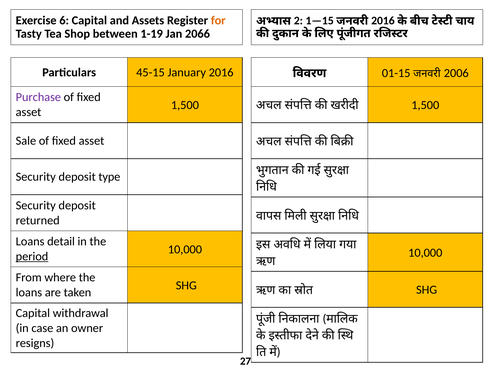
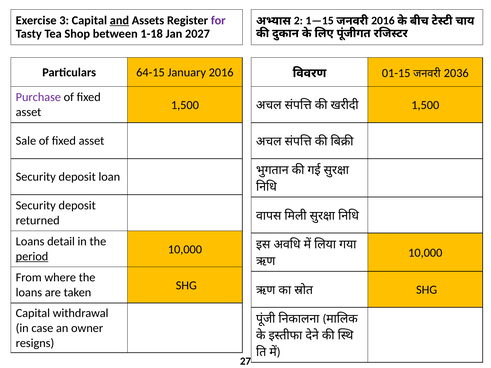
6: 6 -> 3
and underline: none -> present
for colour: orange -> purple
1-19: 1-19 -> 1-18
2066: 2066 -> 2027
45-15: 45-15 -> 64-15
2006: 2006 -> 2036
type: type -> loan
